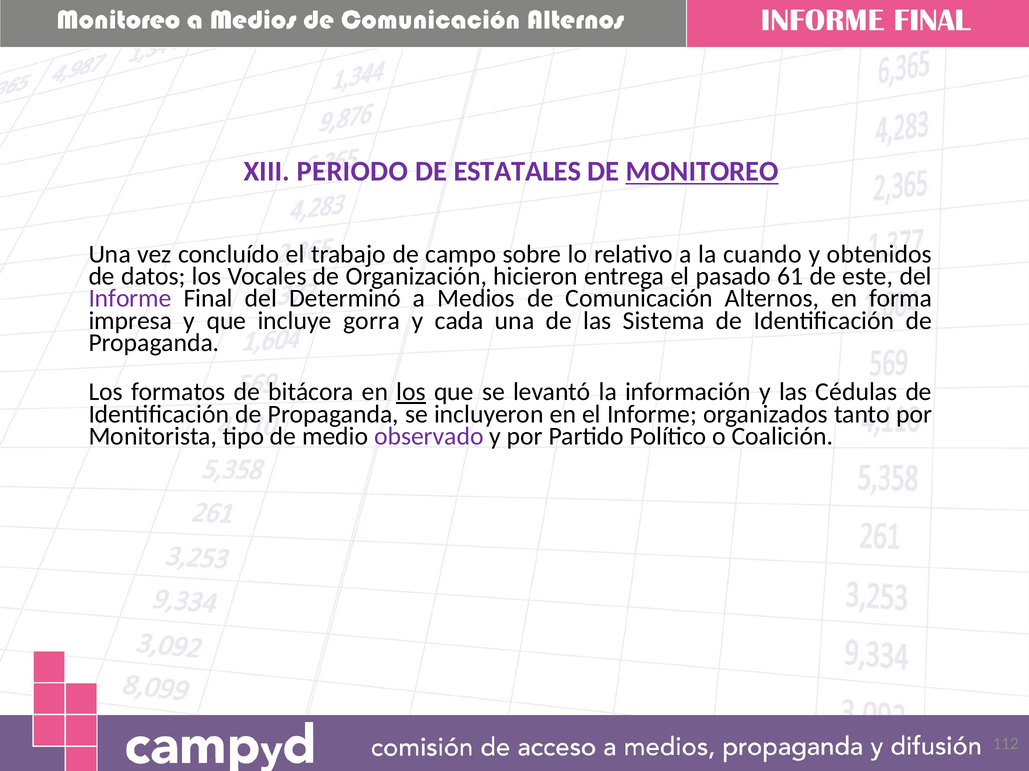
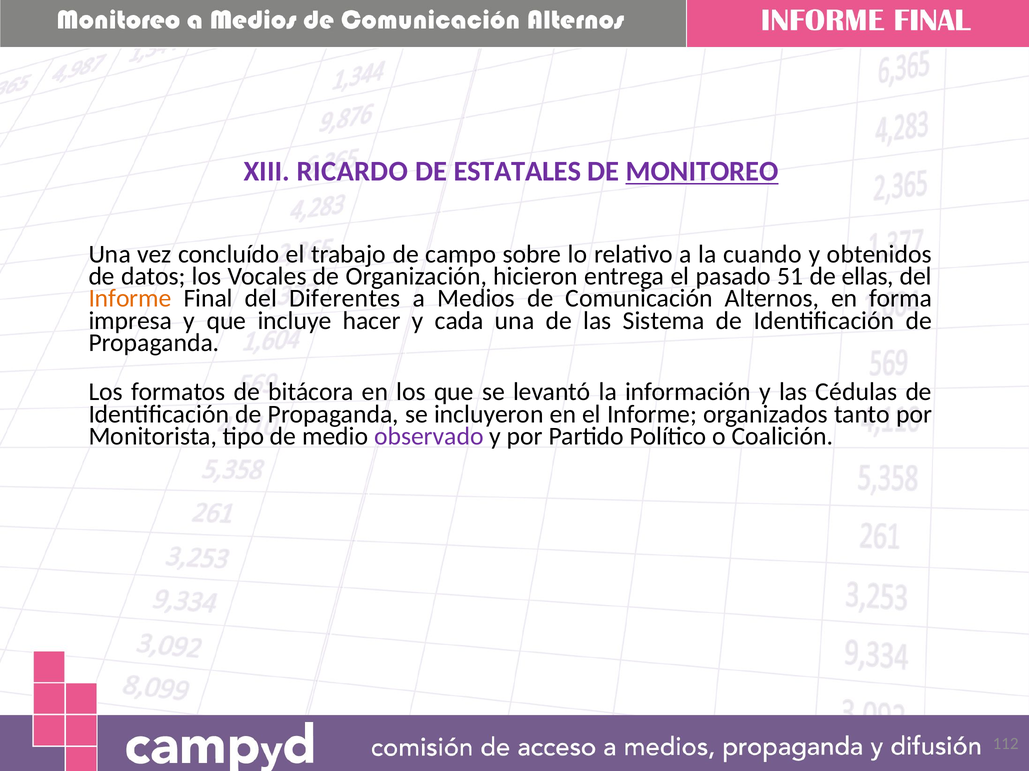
PERIODO: PERIODO -> RICARDO
61: 61 -> 51
este: este -> ellas
Informe at (130, 299) colour: purple -> orange
Determinó: Determinó -> Diferentes
gorra: gorra -> hacer
los at (411, 392) underline: present -> none
